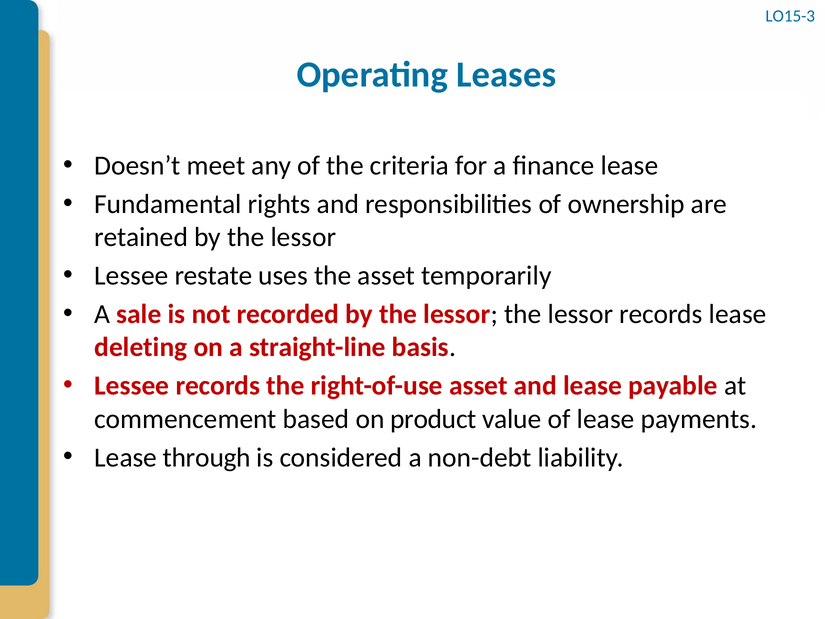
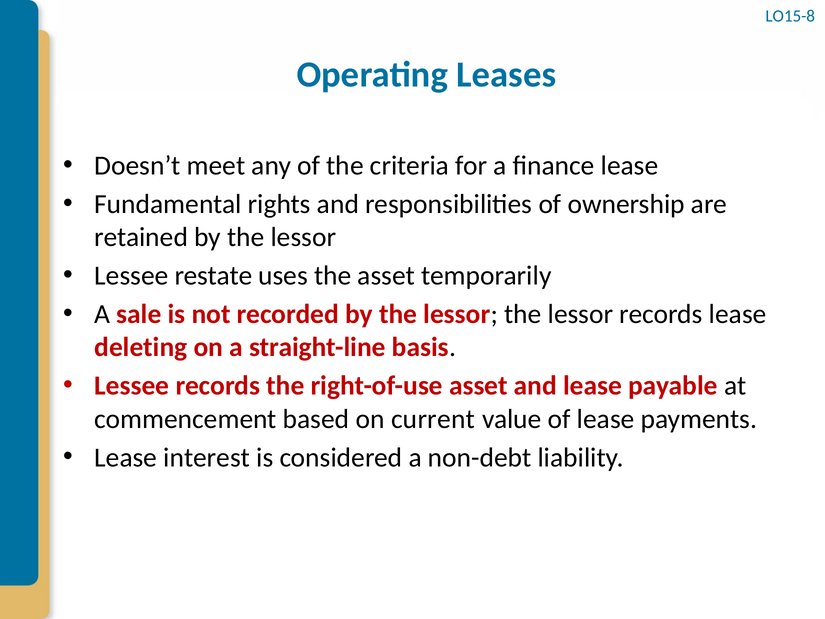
LO15-3: LO15-3 -> LO15-8
product: product -> current
through: through -> interest
